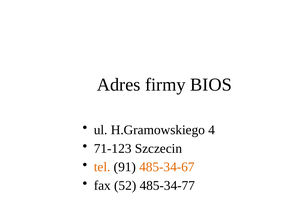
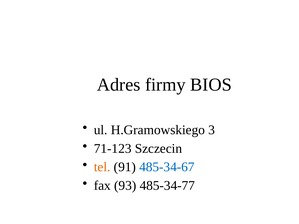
4: 4 -> 3
485-34-67 colour: orange -> blue
52: 52 -> 93
